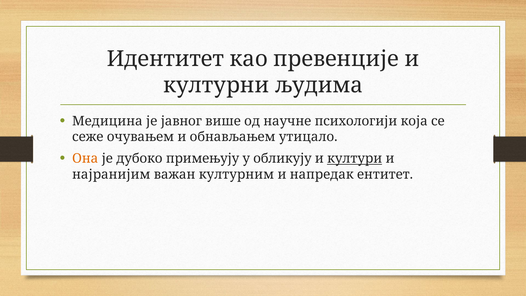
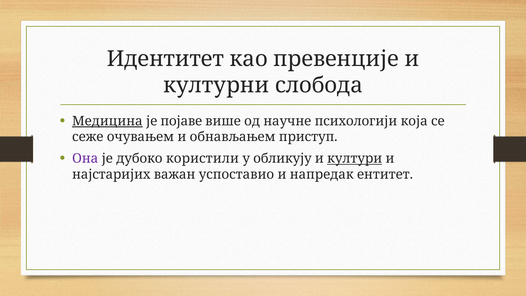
људима: људима -> слобода
Медицина underline: none -> present
јавног: јавног -> појаве
утицало: утицало -> приступ
Она colour: orange -> purple
примењују: примењују -> користили
најранијим: најранијим -> најстаријих
културним: културним -> успоставио
